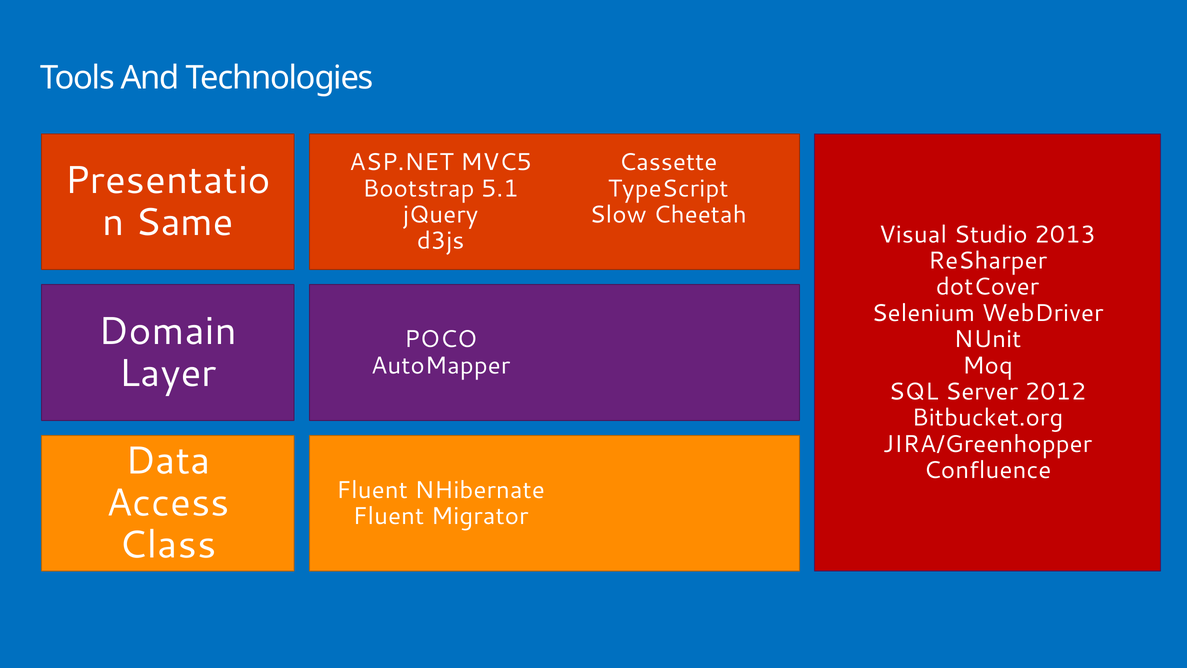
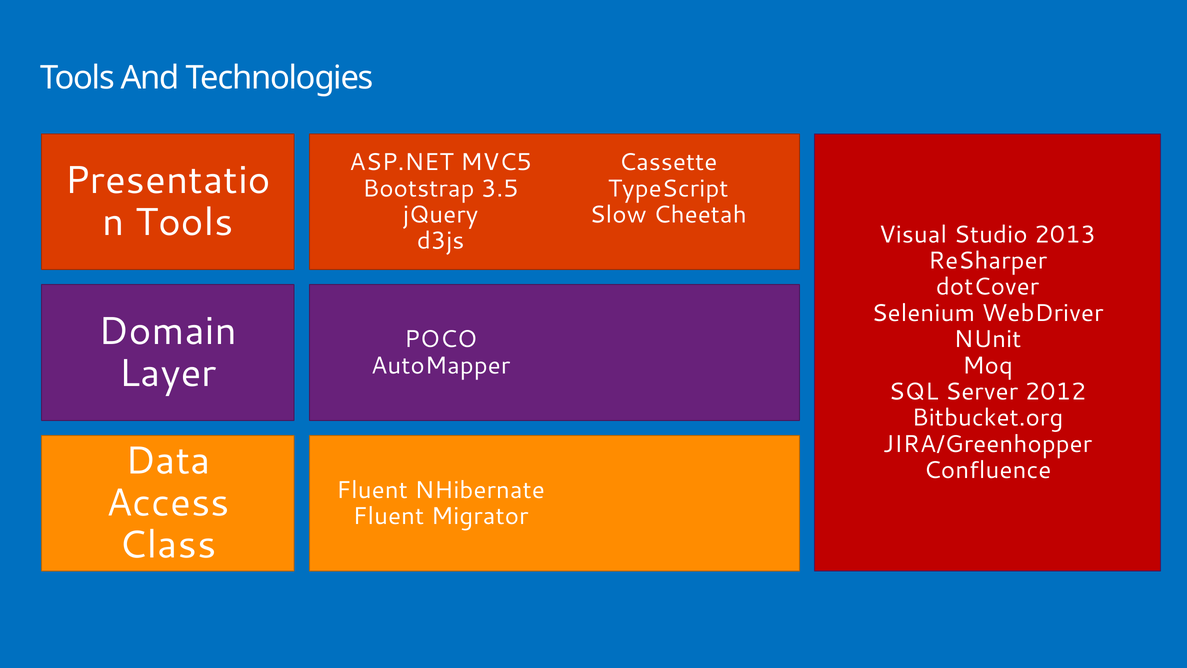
5.1: 5.1 -> 3.5
Same at (184, 222): Same -> Tools
